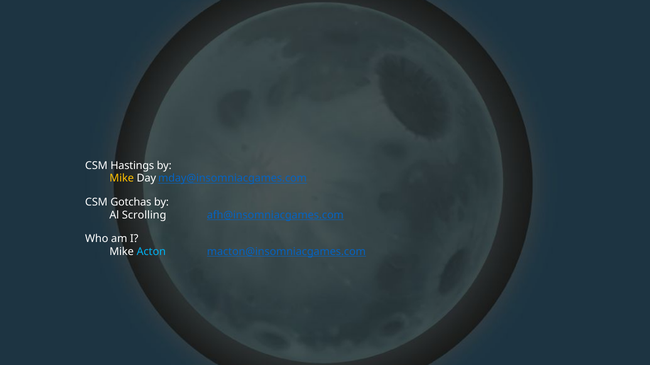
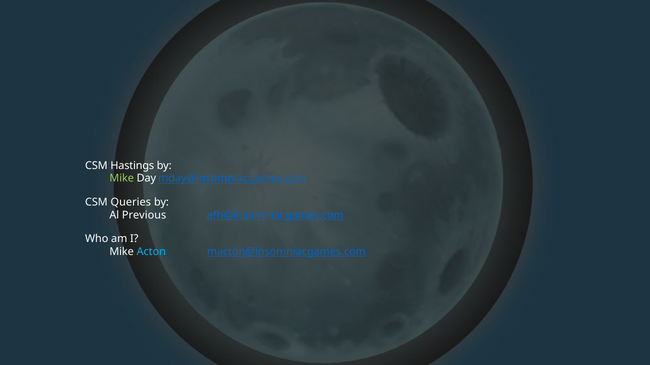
Mike at (122, 179) colour: yellow -> light green
Gotchas: Gotchas -> Queries
Scrolling: Scrolling -> Previous
